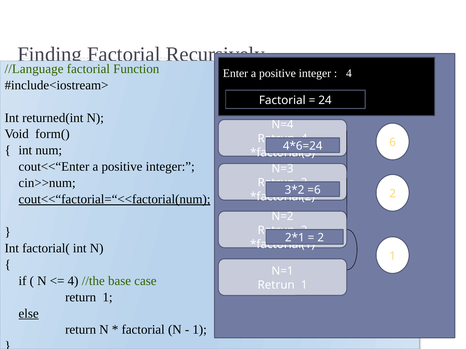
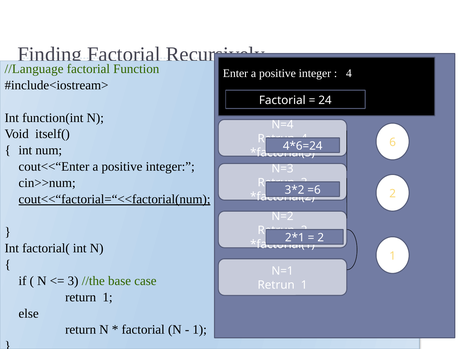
returned(int: returned(int -> function(int
form(: form( -> itself(
4 at (73, 281): 4 -> 3
else underline: present -> none
